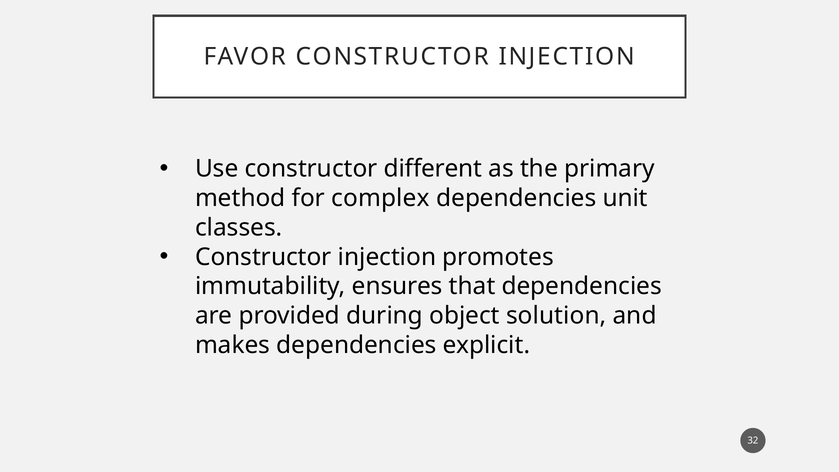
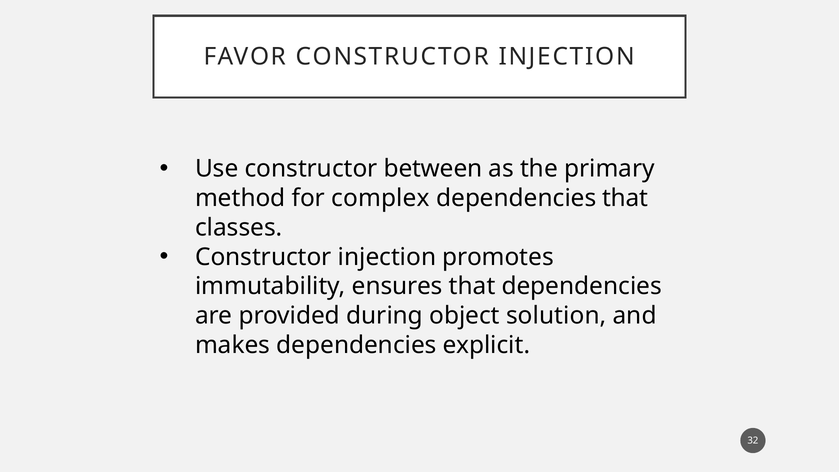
different: different -> between
dependencies unit: unit -> that
